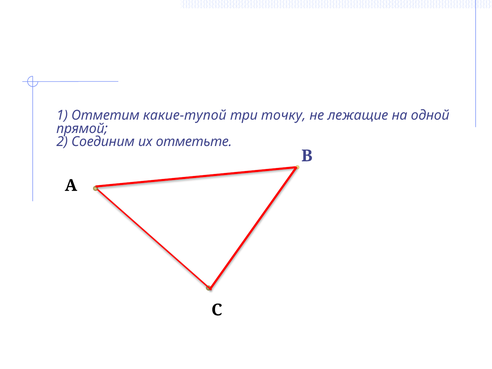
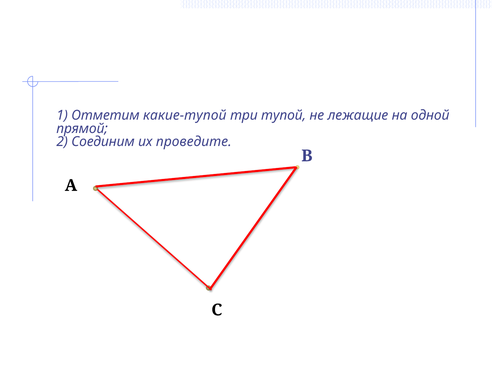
точку: точку -> тупой
отметьте: отметьте -> проведите
